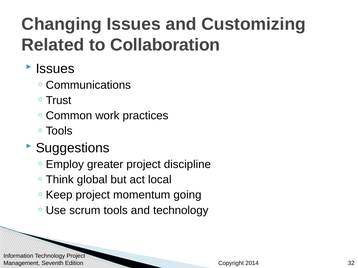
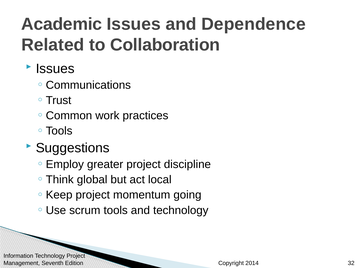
Changing: Changing -> Academic
Customizing: Customizing -> Dependence
